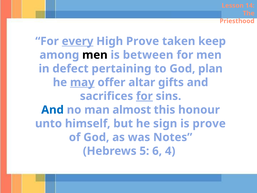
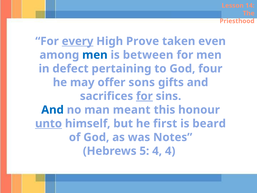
keep: keep -> even
men at (95, 55) colour: black -> blue
plan: plan -> four
may underline: present -> none
altar: altar -> sons
almost: almost -> meant
unto underline: none -> present
sign: sign -> first
is prove: prove -> beard
5 6: 6 -> 4
